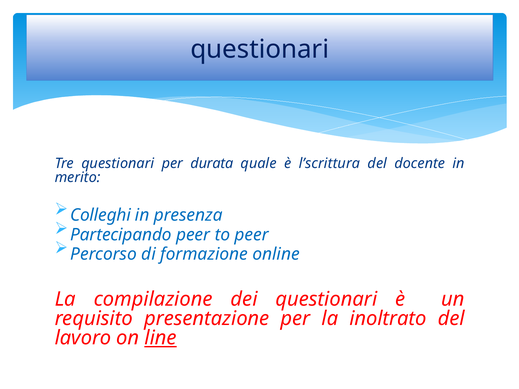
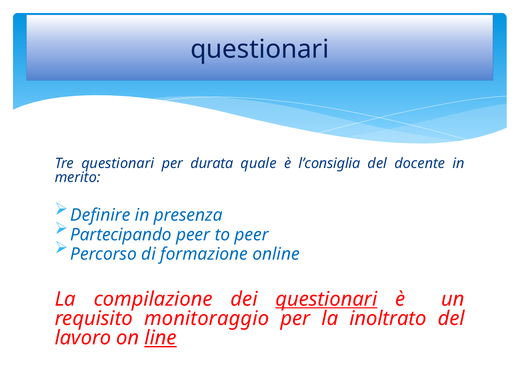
l’scrittura: l’scrittura -> l’consiglia
Colleghi: Colleghi -> Definire
questionari at (326, 299) underline: none -> present
presentazione: presentazione -> monitoraggio
